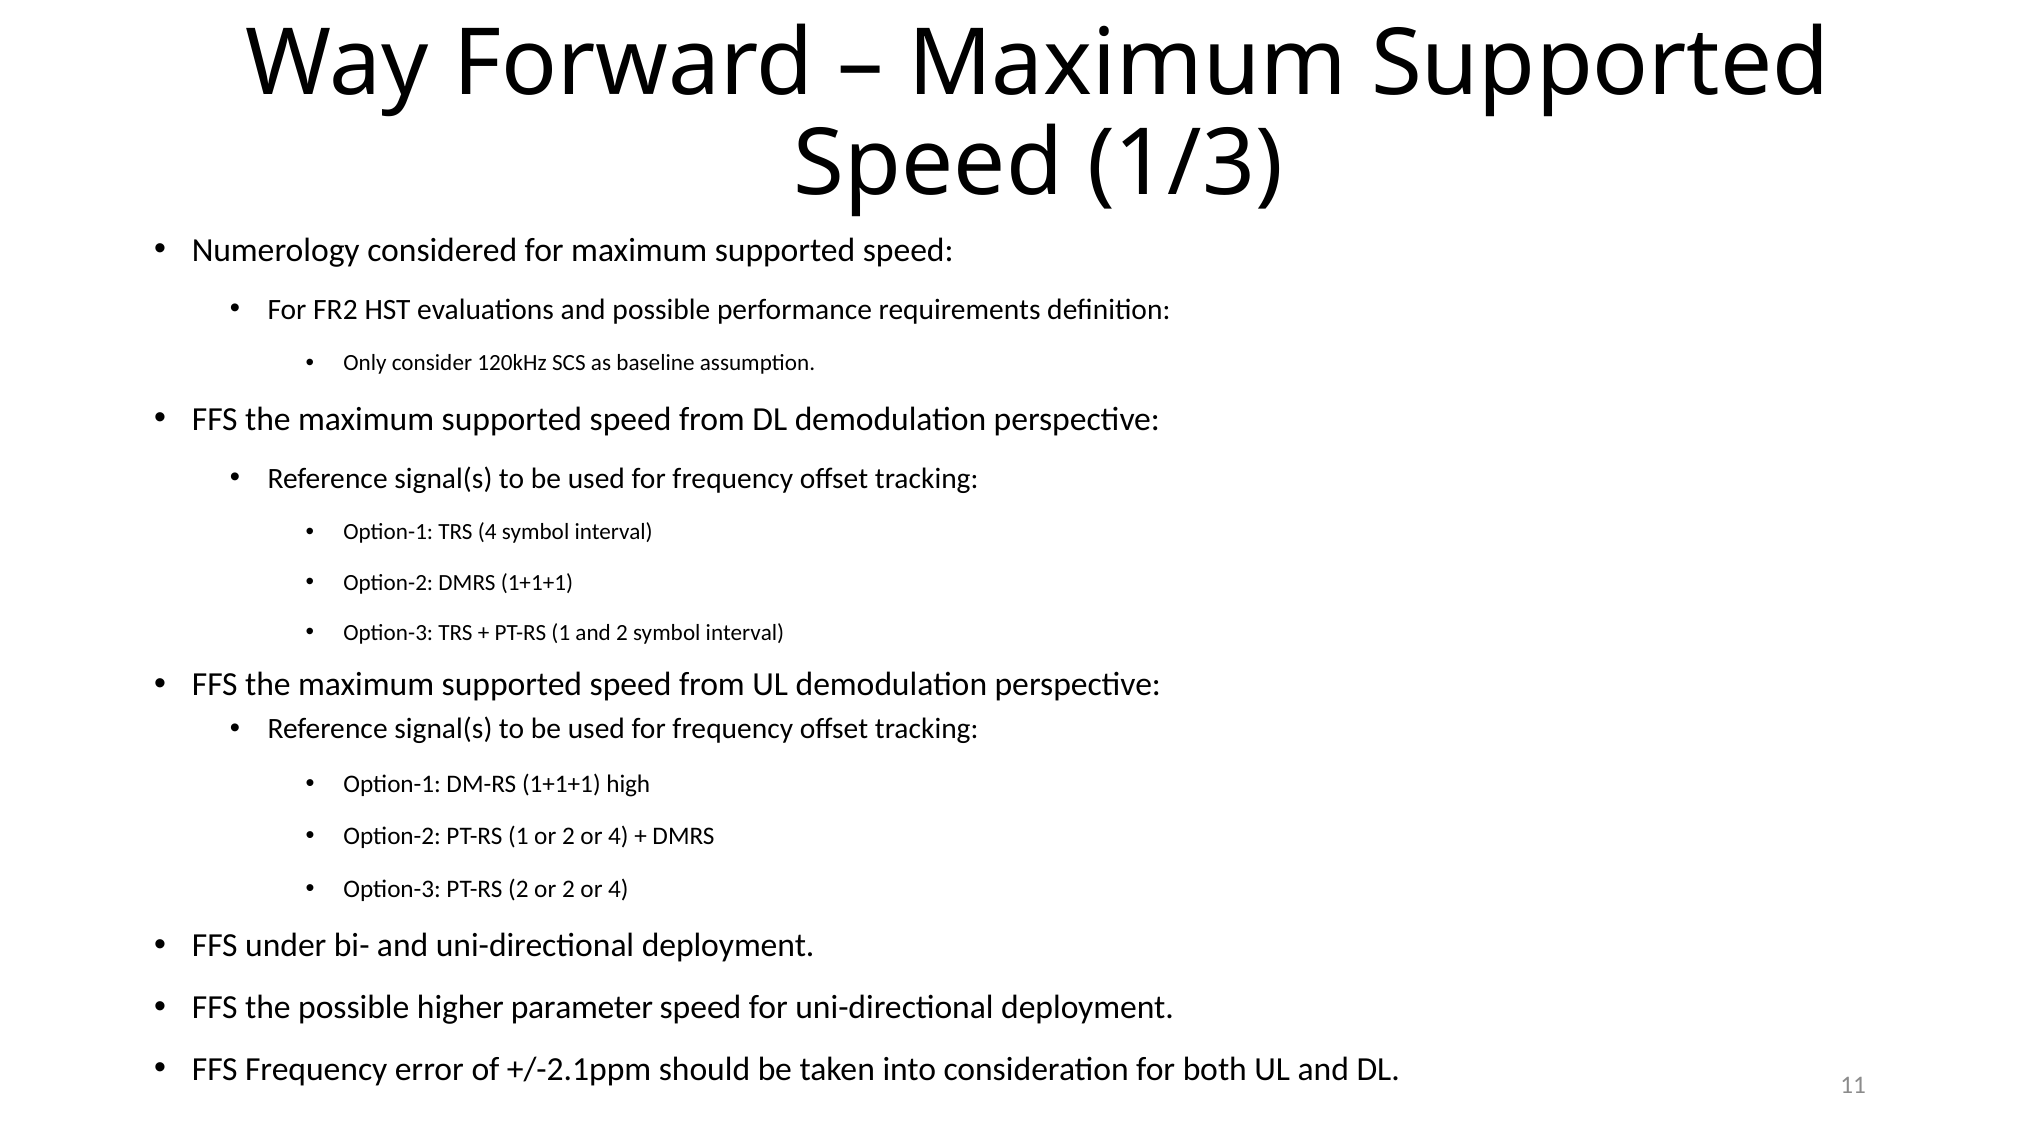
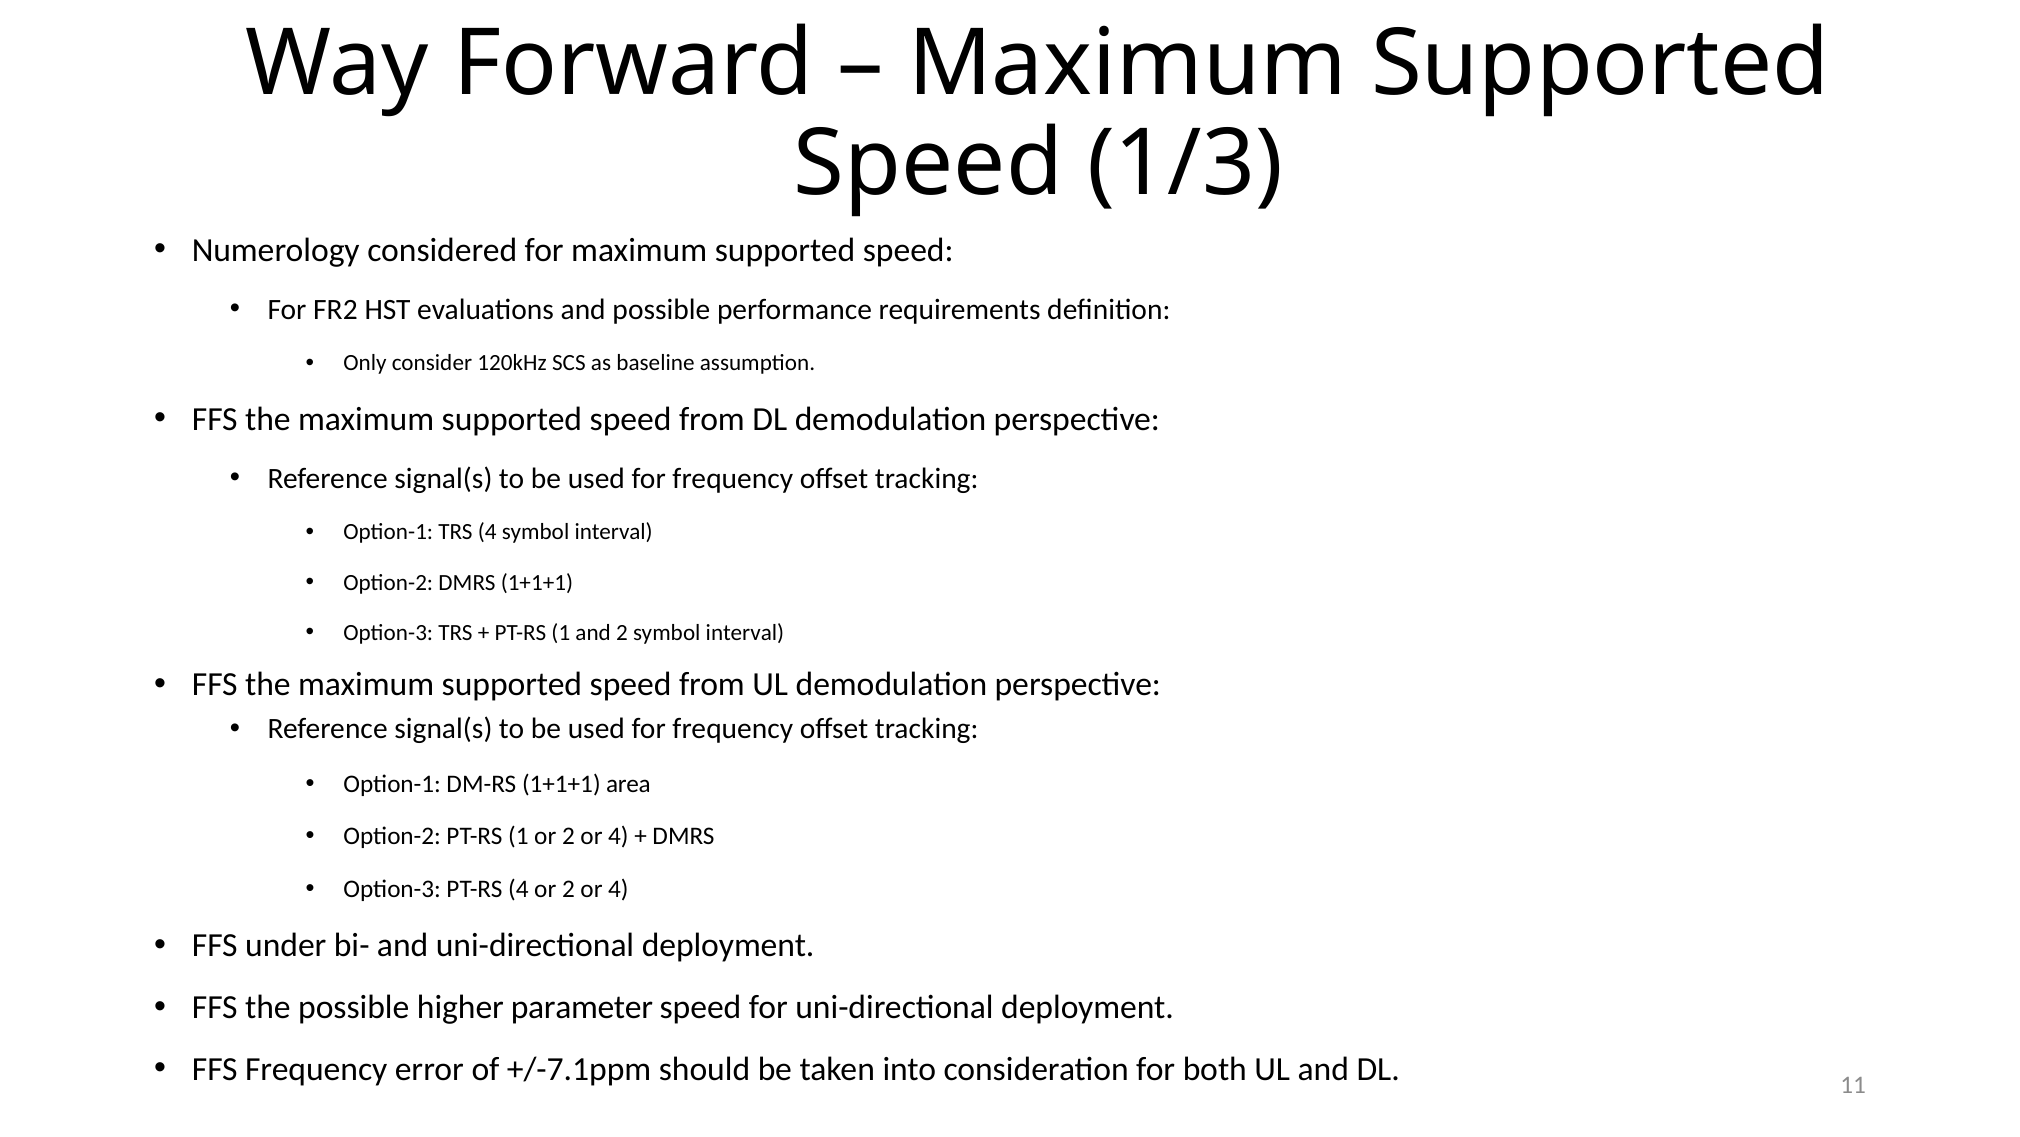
high: high -> area
PT-RS 2: 2 -> 4
+/-2.1ppm: +/-2.1ppm -> +/-7.1ppm
